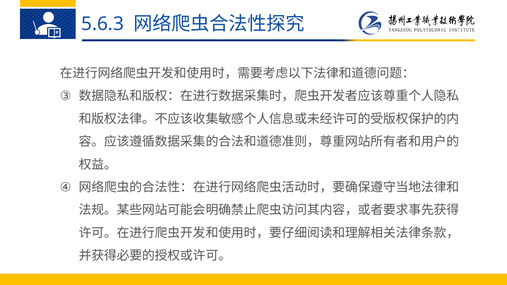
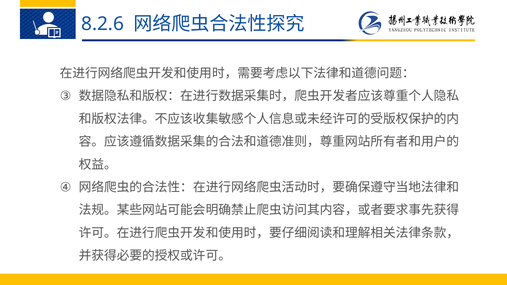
5.6.3: 5.6.3 -> 8.2.6
